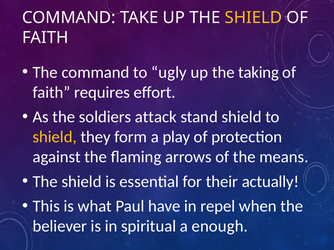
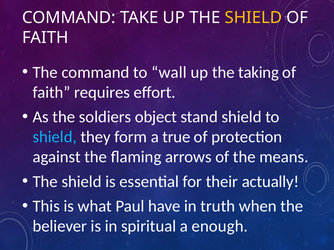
ugly: ugly -> wall
attack: attack -> object
shield at (55, 137) colour: yellow -> light blue
play: play -> true
repel: repel -> truth
